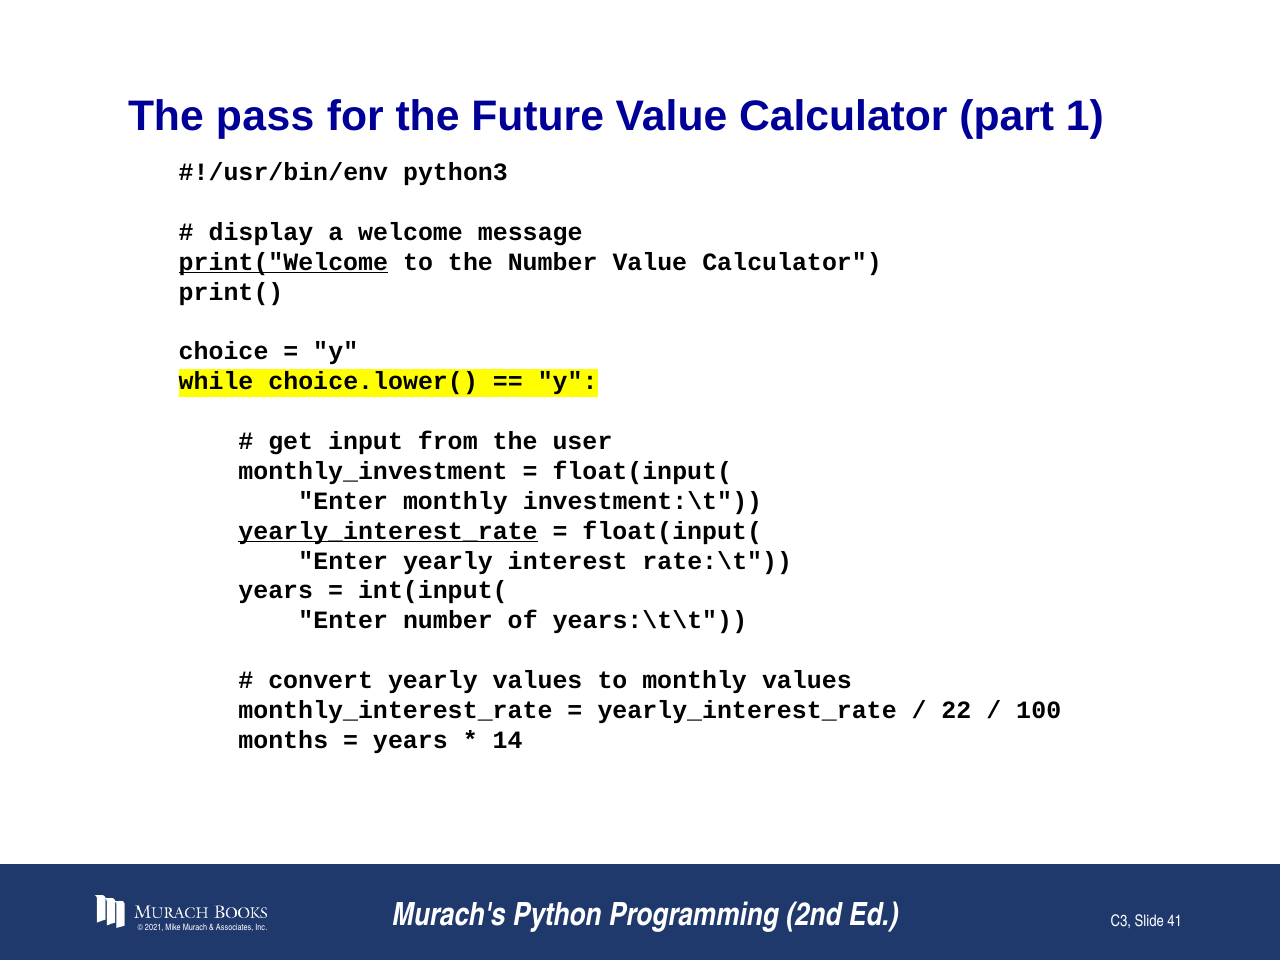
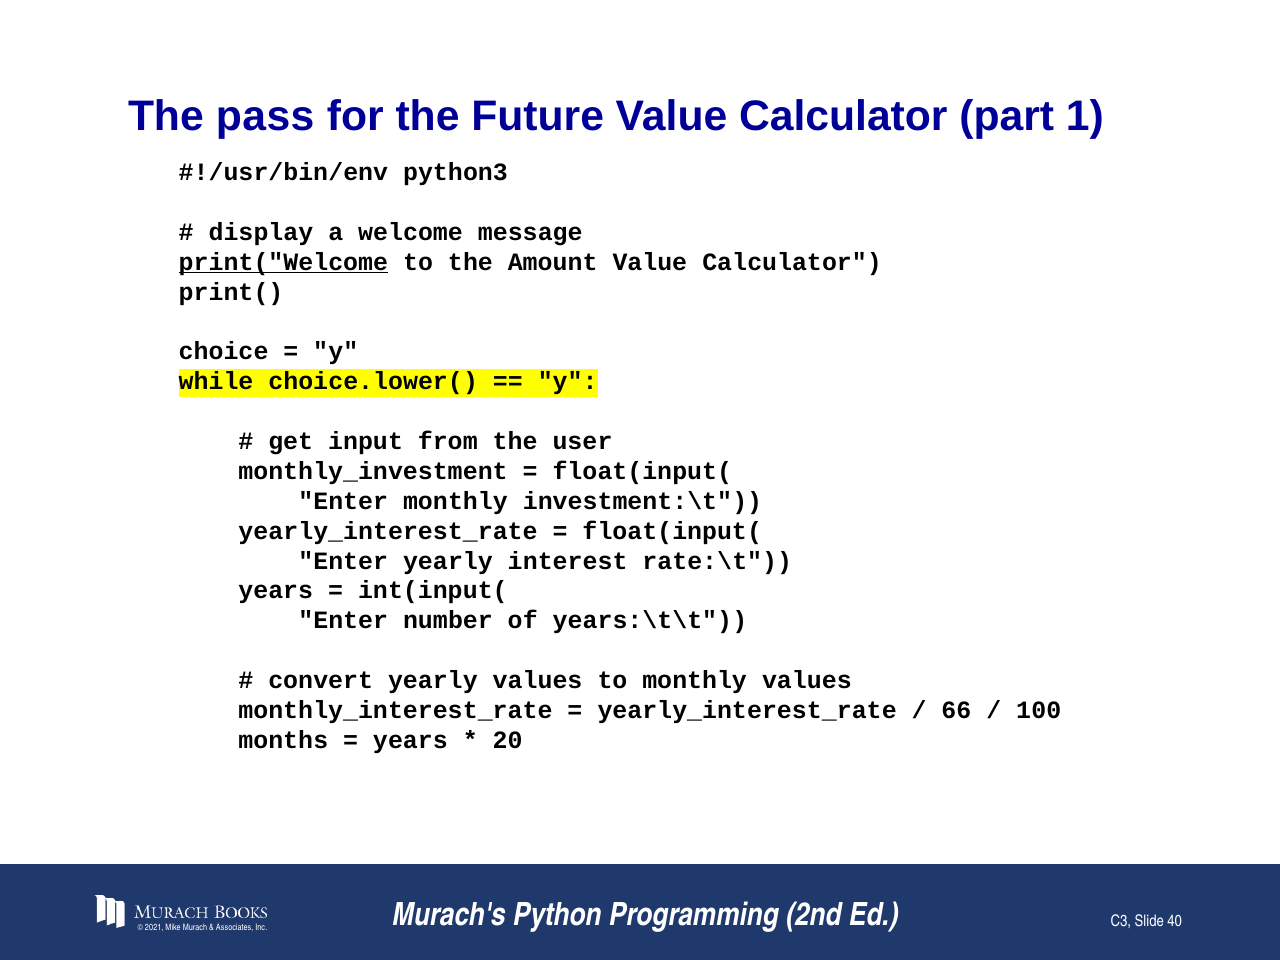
the Number: Number -> Amount
yearly_interest_rate at (388, 531) underline: present -> none
22: 22 -> 66
14: 14 -> 20
41: 41 -> 40
